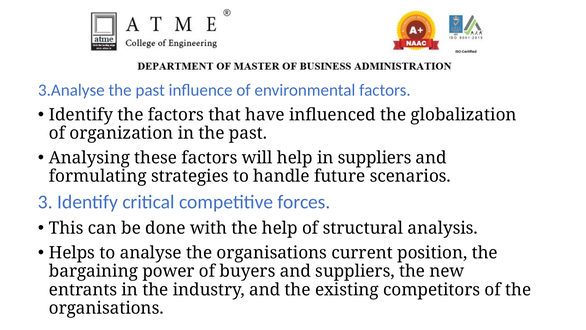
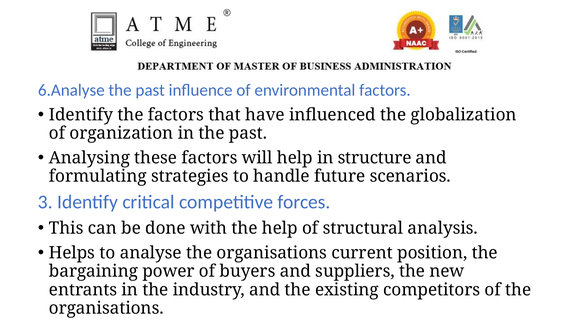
3.Analyse: 3.Analyse -> 6.Analyse
in suppliers: suppliers -> structure
